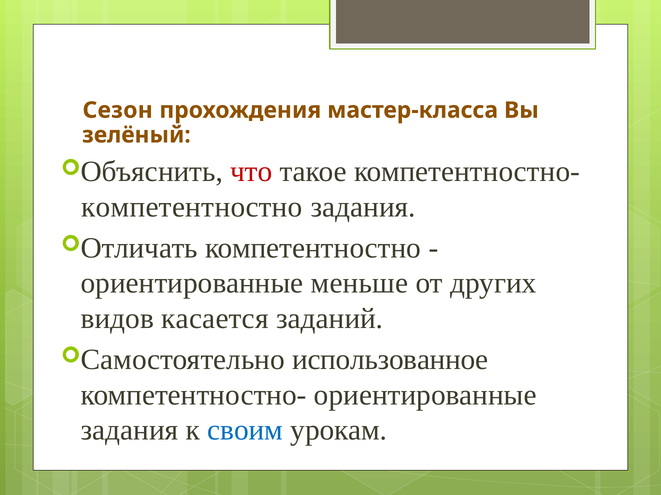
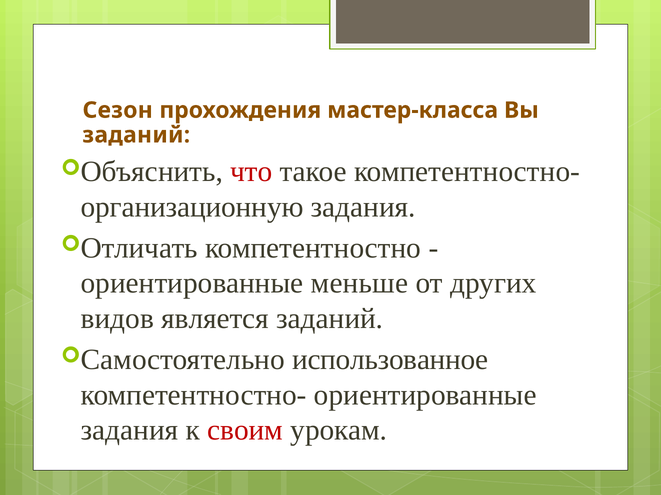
зелёный at (136, 135): зелёный -> заданий
компетентностно at (192, 207): компетентностно -> организационную
касается: касается -> является
своим colour: blue -> red
